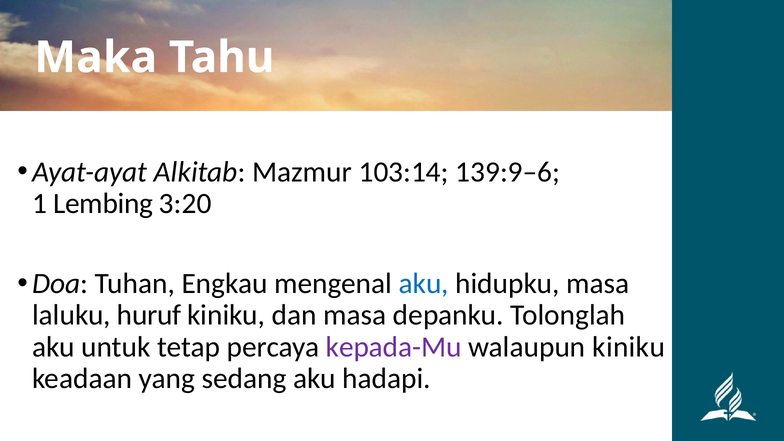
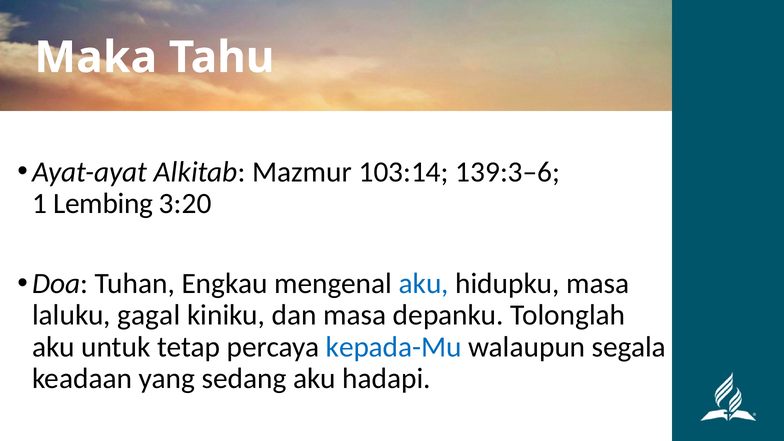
139:9–6: 139:9–6 -> 139:3–6
huruf: huruf -> gagal
kepada-Mu colour: purple -> blue
walaupun kiniku: kiniku -> segala
